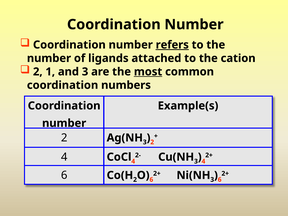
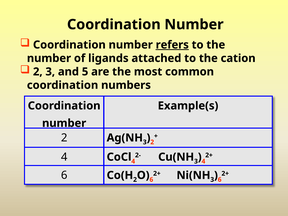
2 1: 1 -> 3
and 3: 3 -> 5
most underline: present -> none
